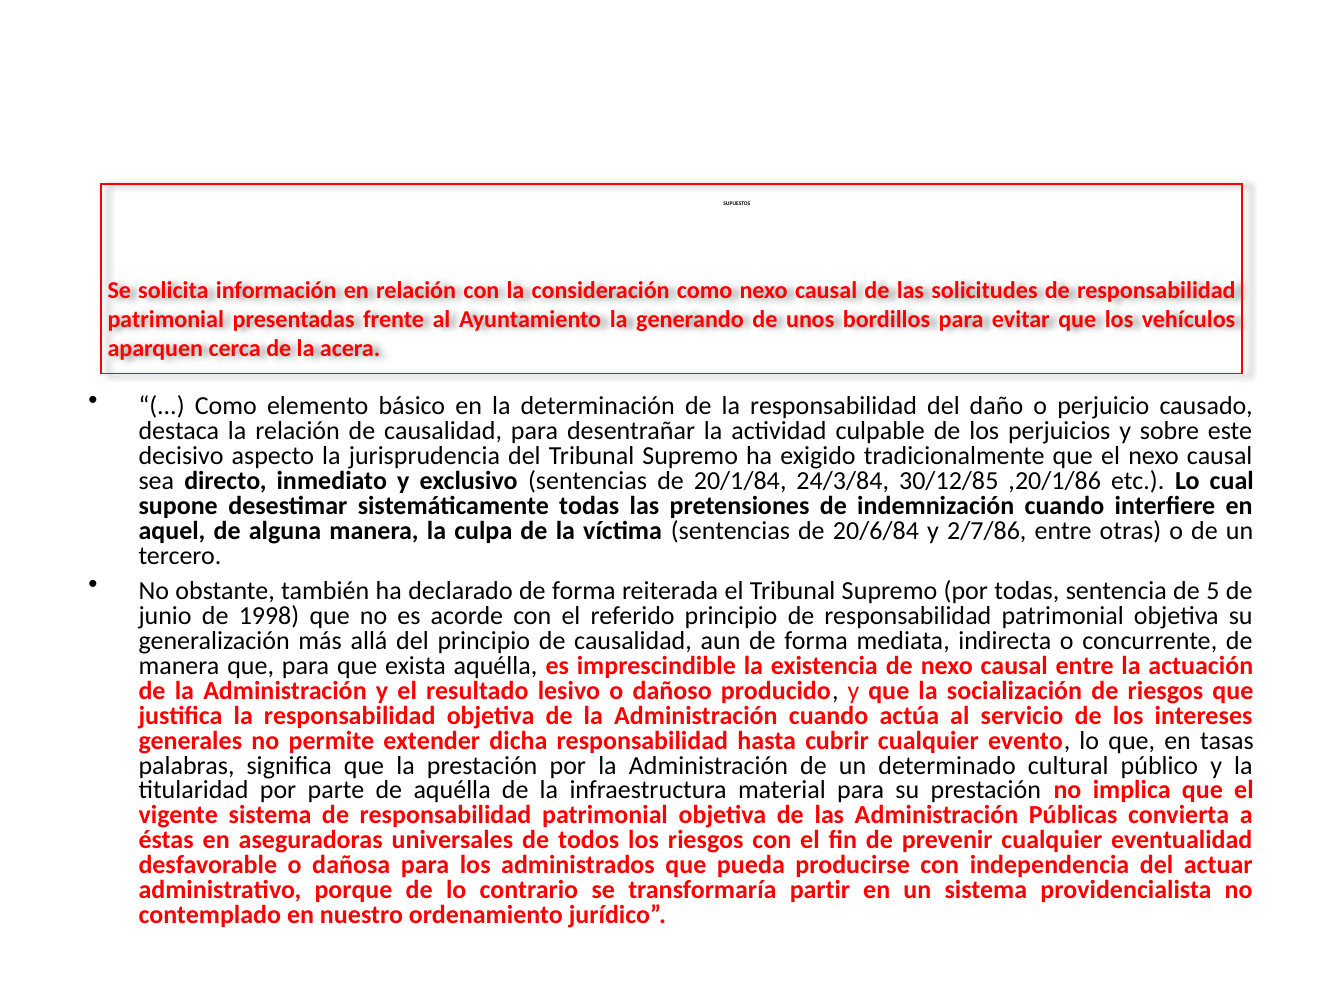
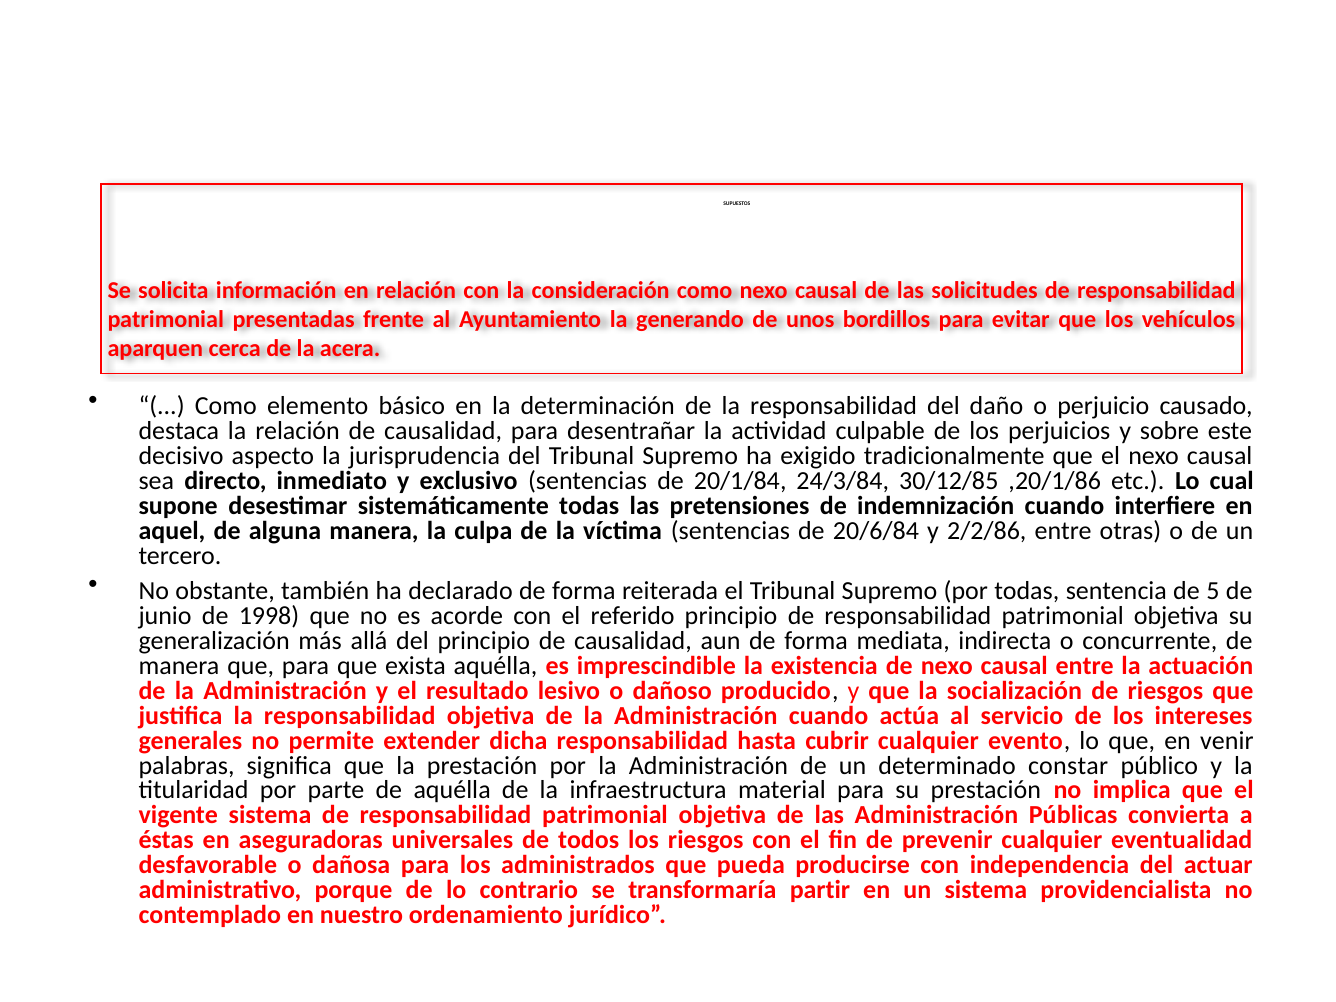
2/7/86: 2/7/86 -> 2/2/86
tasas: tasas -> venir
cultural: cultural -> constar
